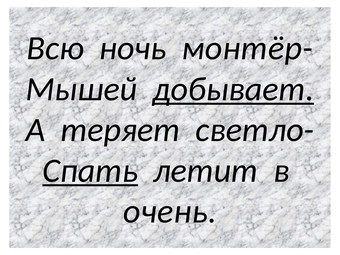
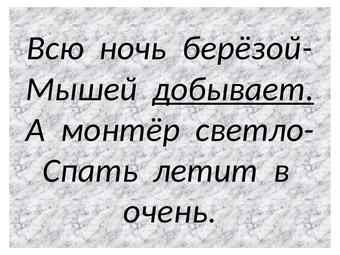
монтёр-: монтёр- -> берёзой-
теряет: теряет -> монтёр
Спать underline: present -> none
